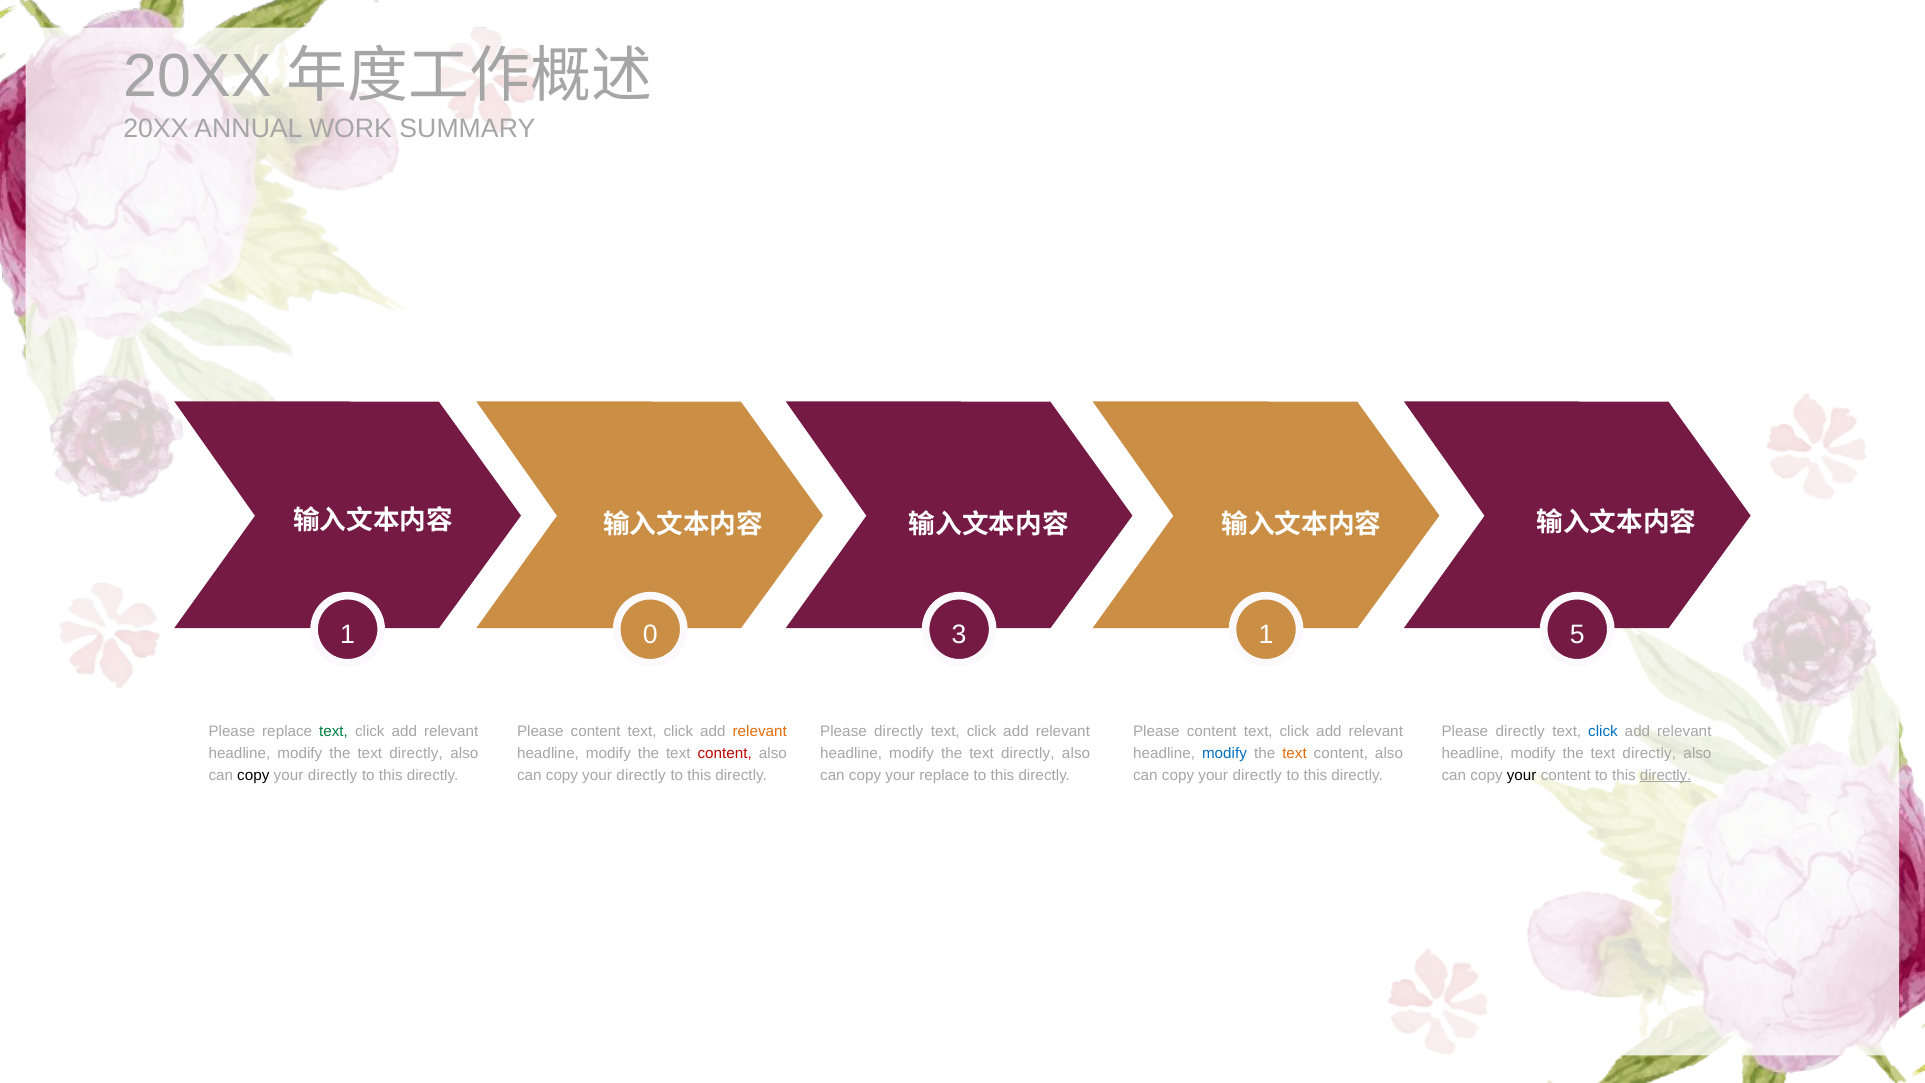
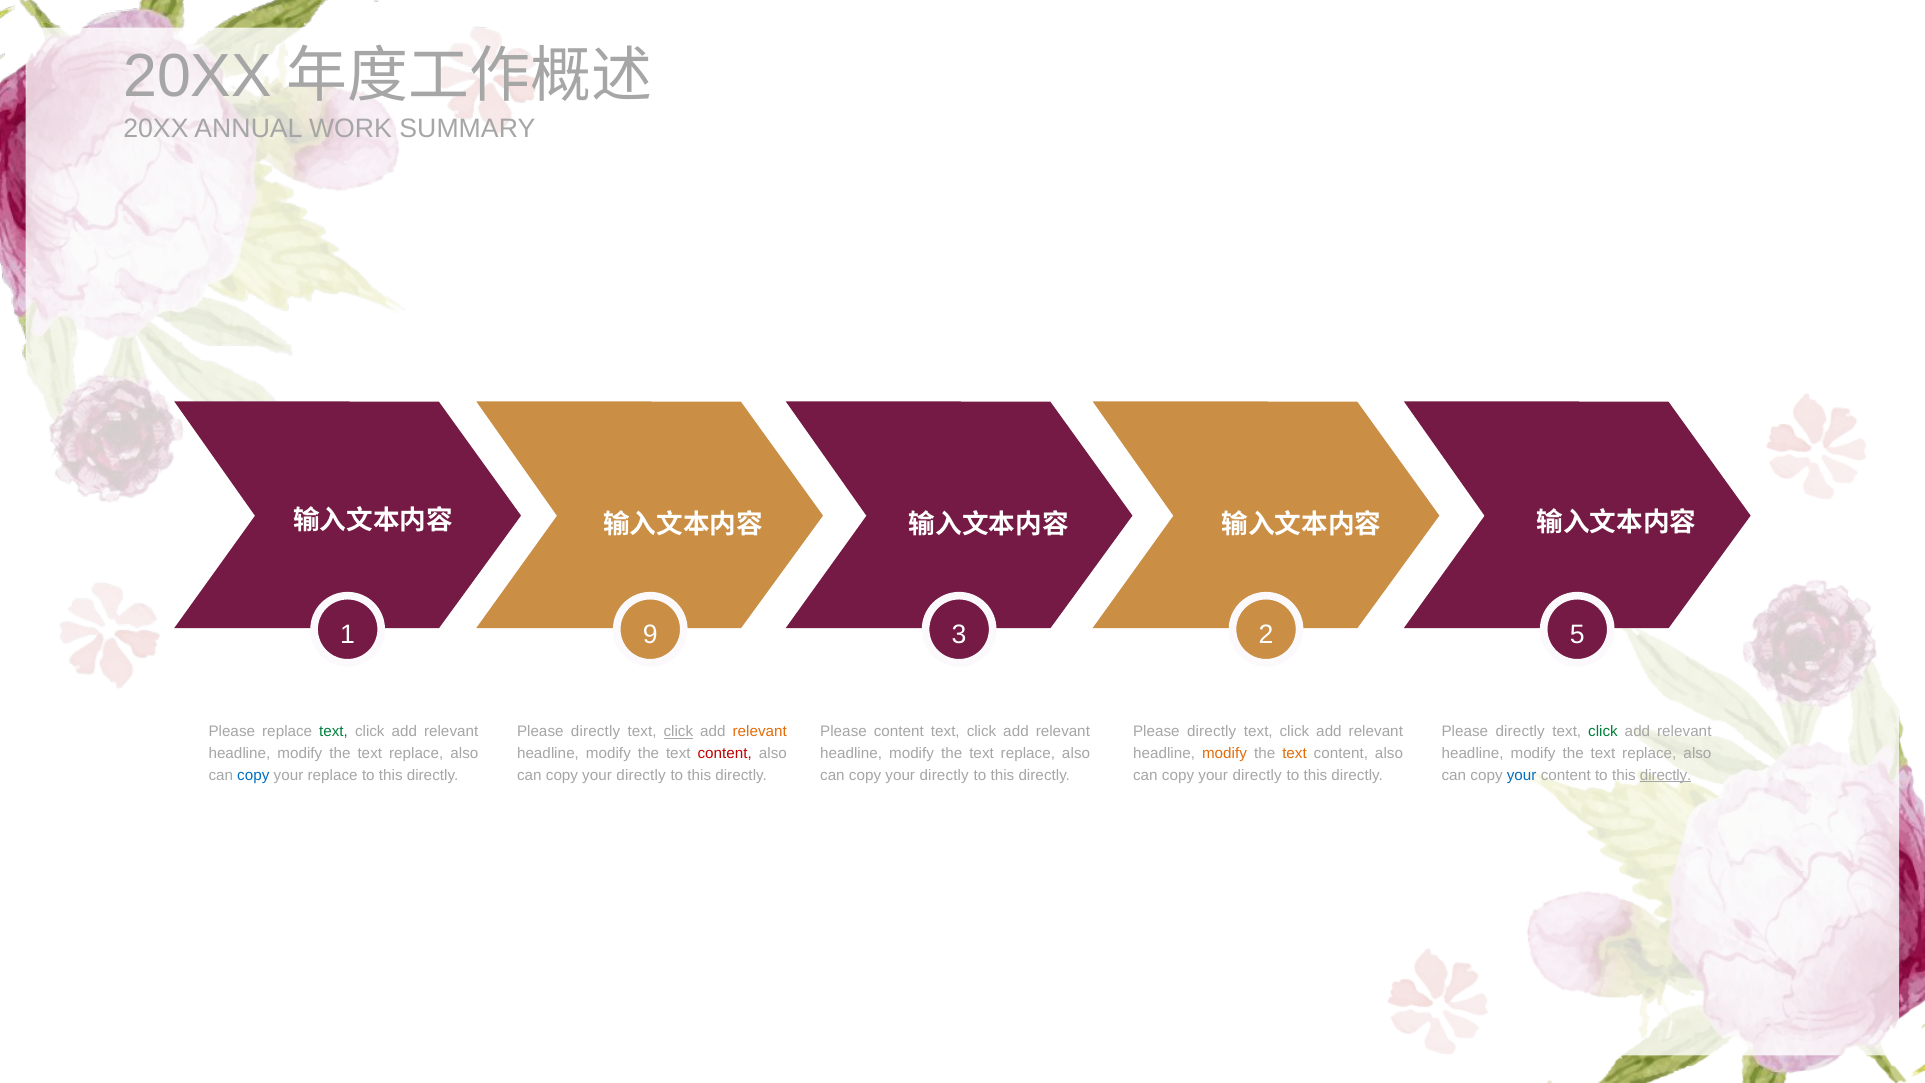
0: 0 -> 9
3 1: 1 -> 2
content at (596, 731): content -> directly
click at (678, 731) underline: none -> present
directly at (899, 731): directly -> content
content at (1212, 731): content -> directly
click at (1603, 731) colour: blue -> green
directly at (416, 753): directly -> replace
directly at (1028, 753): directly -> replace
modify at (1225, 753) colour: blue -> orange
directly at (1649, 753): directly -> replace
copy at (253, 775) colour: black -> blue
directly at (333, 775): directly -> replace
replace at (944, 775): replace -> directly
your at (1522, 775) colour: black -> blue
